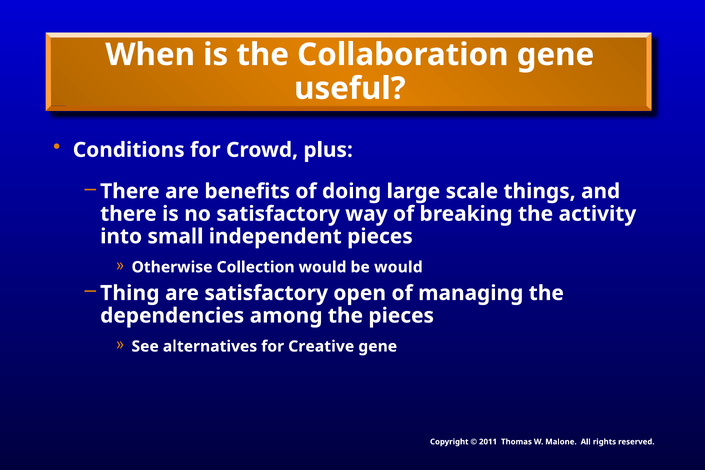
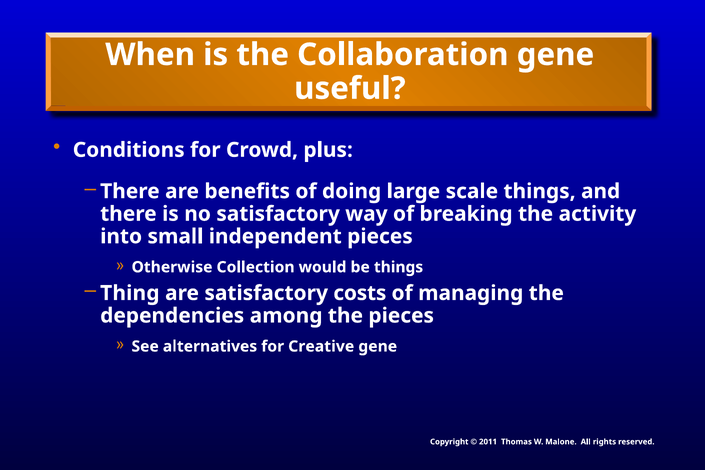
be would: would -> things
open: open -> costs
